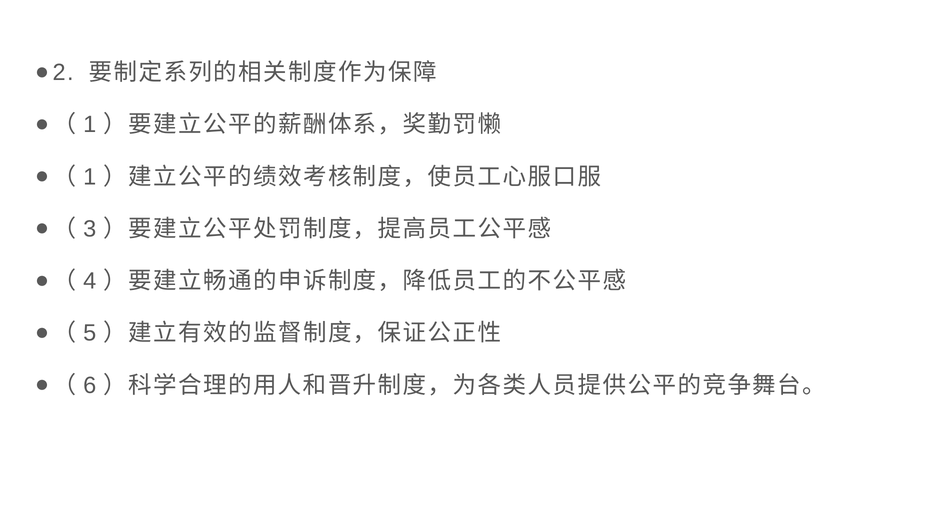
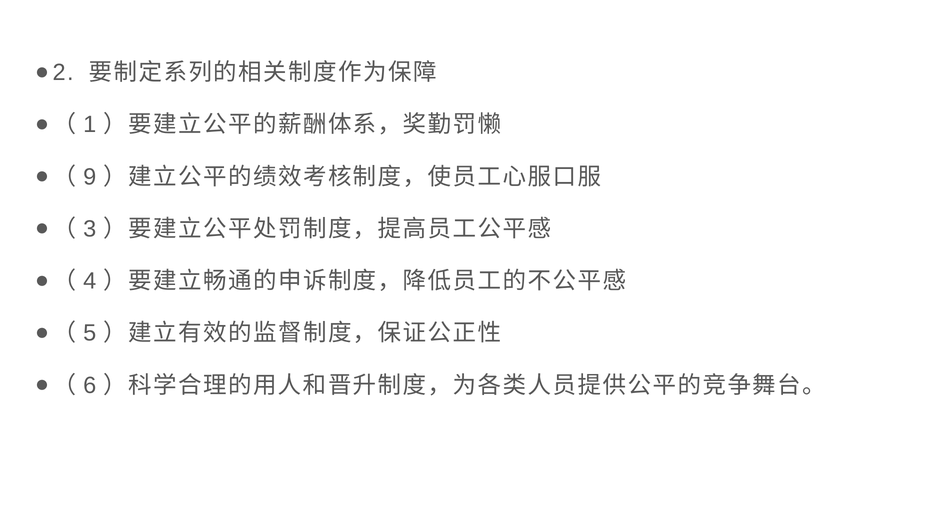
1 at (90, 177): 1 -> 9
